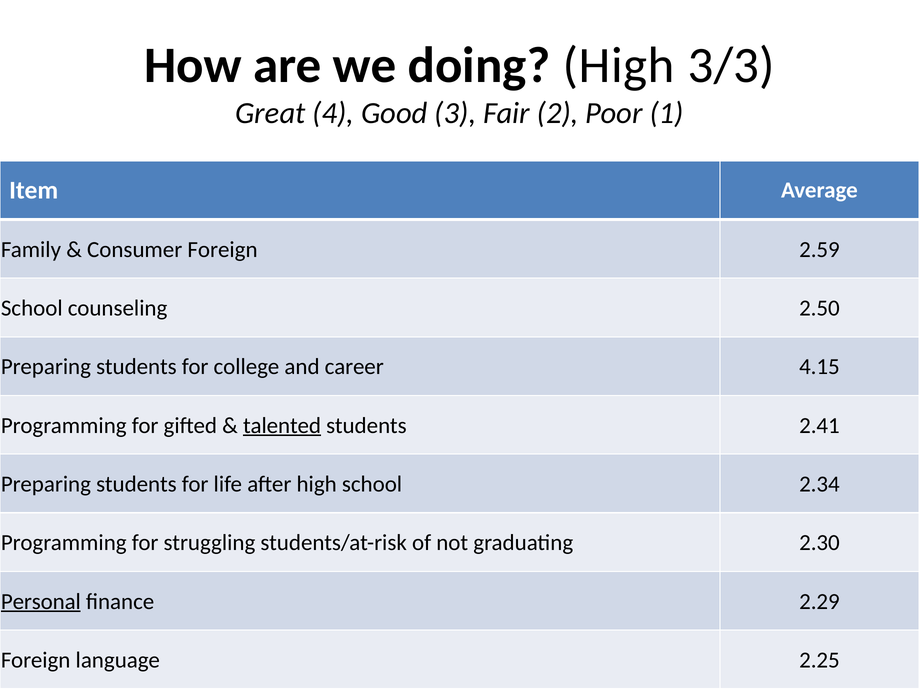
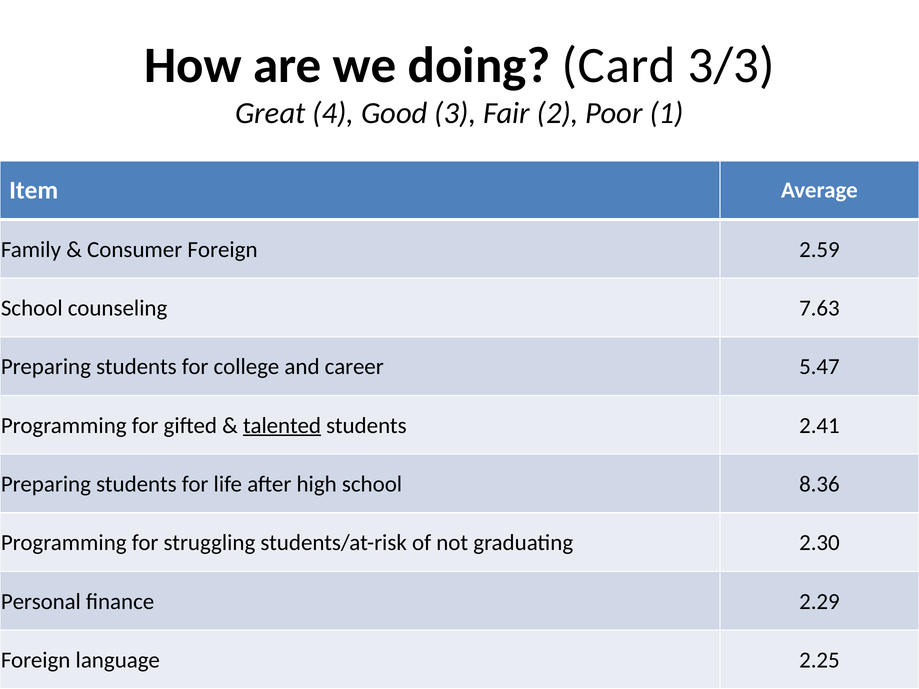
doing High: High -> Card
2.50: 2.50 -> 7.63
4.15: 4.15 -> 5.47
2.34: 2.34 -> 8.36
Personal underline: present -> none
